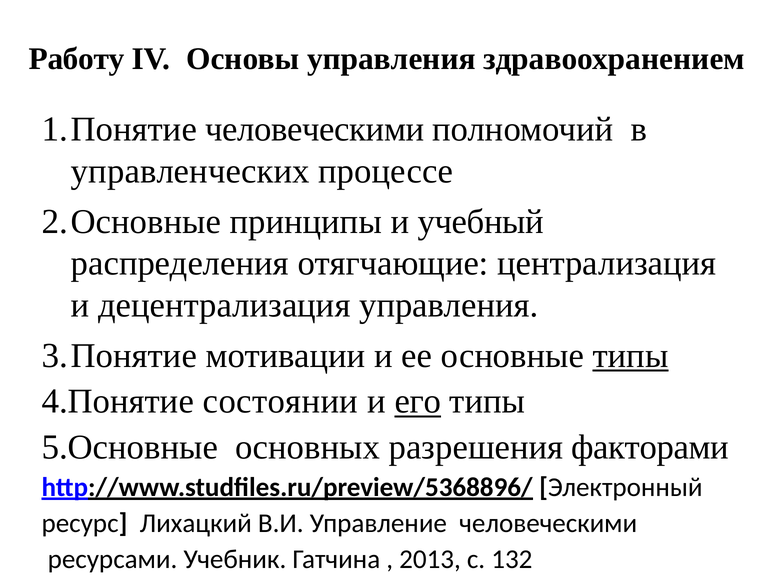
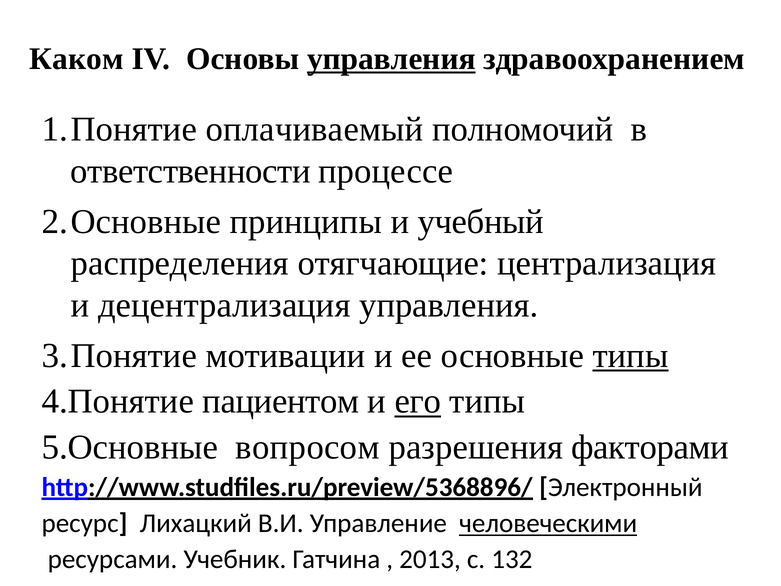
Работу: Работу -> Каком
управления at (391, 59) underline: none -> present
человеческими at (315, 129): человеческими -> оплачиваемый
управленческих: управленческих -> ответственности
состоянии: состоянии -> пациентом
основных: основных -> вопросом
человеческими at (548, 523) underline: none -> present
